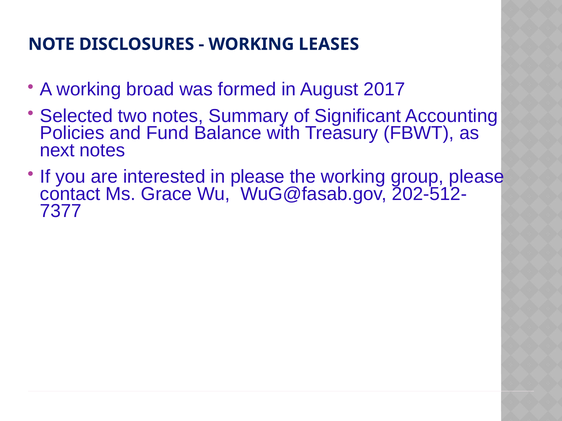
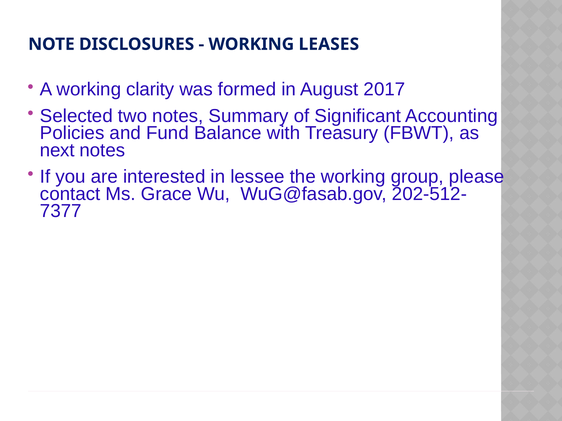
broad: broad -> clarity
in please: please -> lessee
